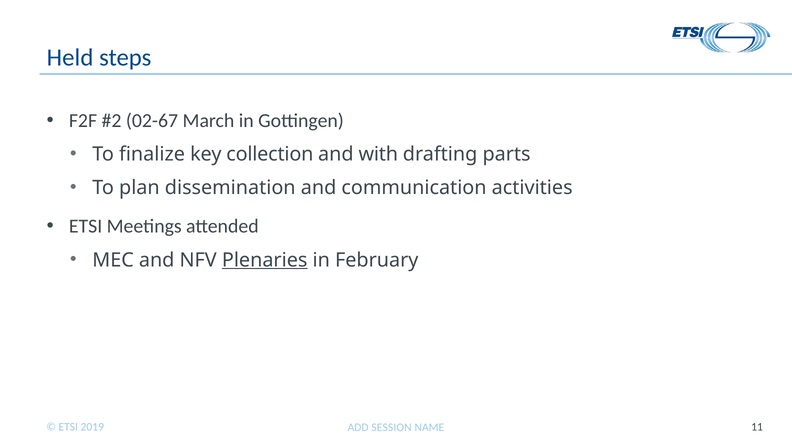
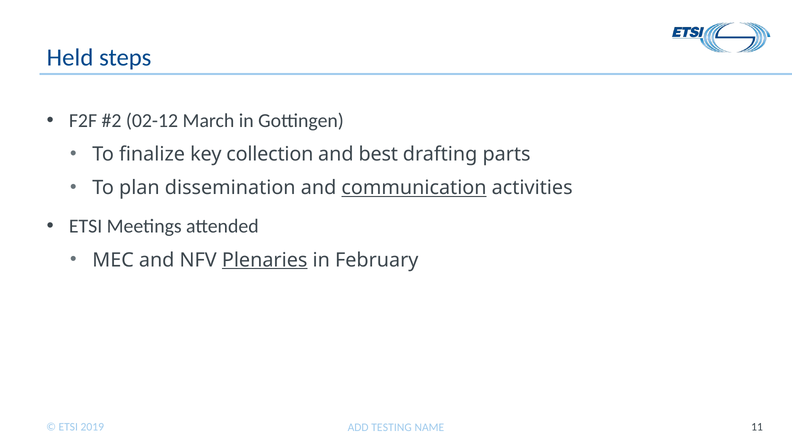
02-67: 02-67 -> 02-12
with: with -> best
communication underline: none -> present
SESSION: SESSION -> TESTING
